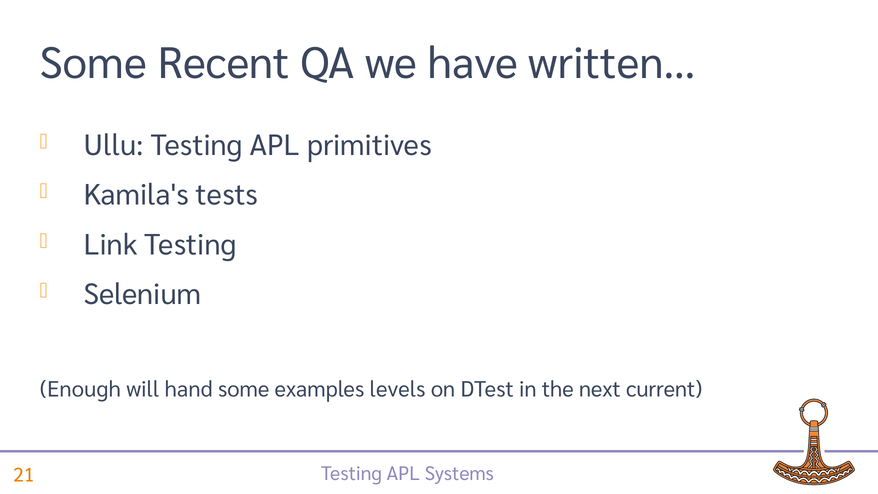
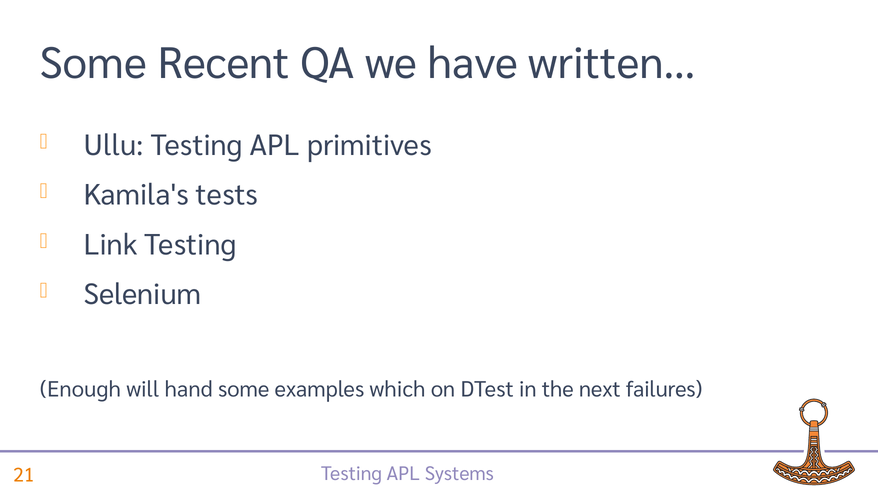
levels: levels -> which
current: current -> failures
